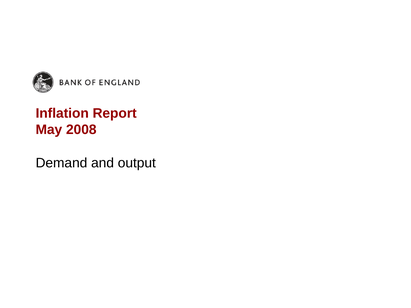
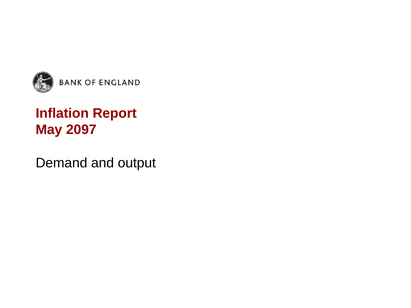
2008: 2008 -> 2097
